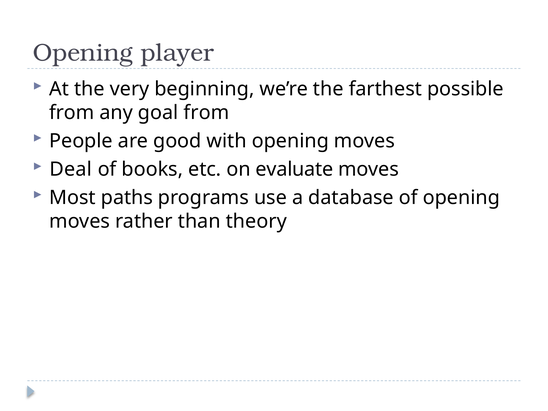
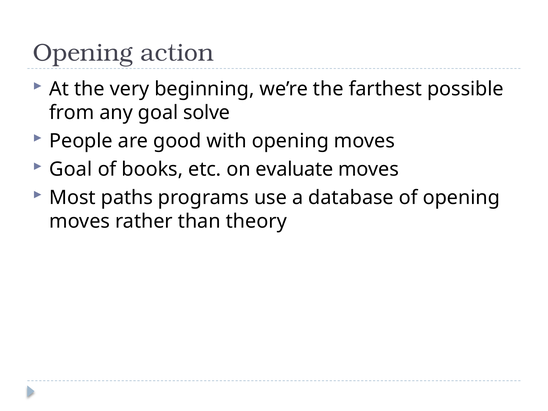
player: player -> action
goal from: from -> solve
Deal at (71, 169): Deal -> Goal
